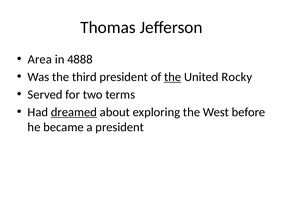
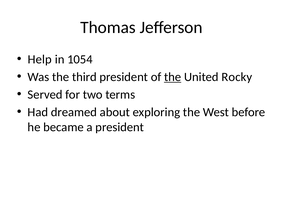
Area: Area -> Help
4888: 4888 -> 1054
dreamed underline: present -> none
